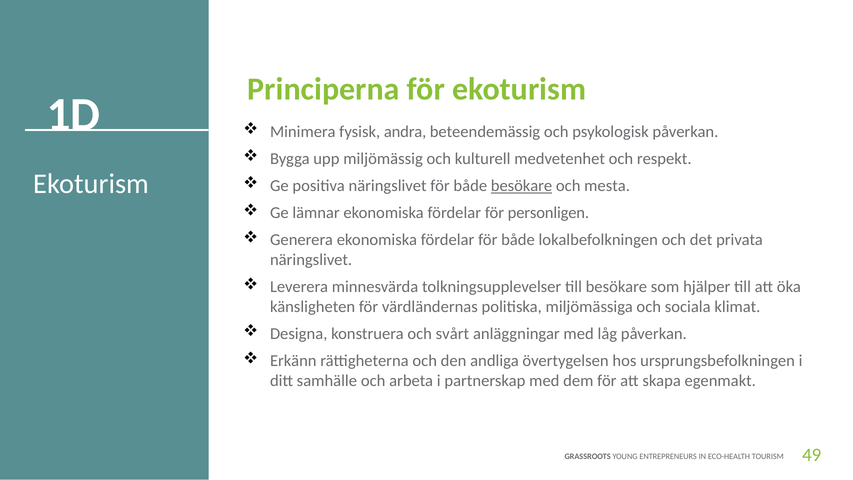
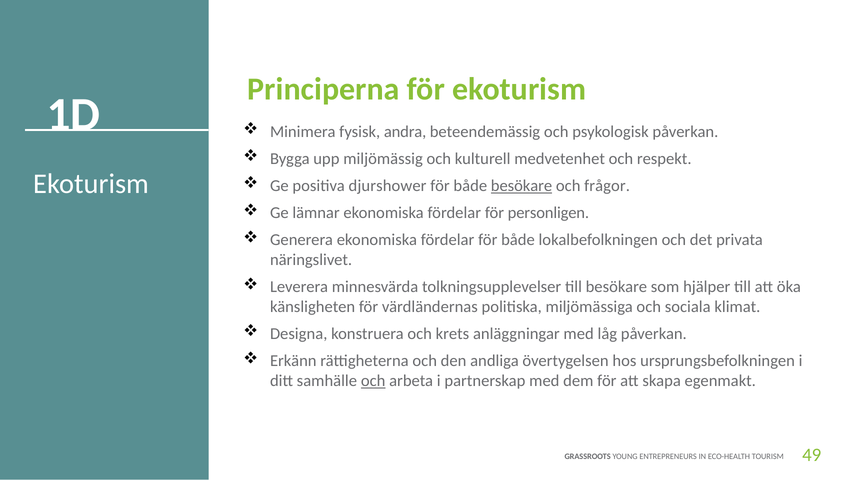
positiva näringslivet: näringslivet -> djurshower
mesta: mesta -> frågor
svårt: svårt -> krets
och at (373, 381) underline: none -> present
